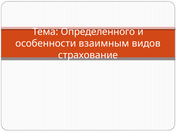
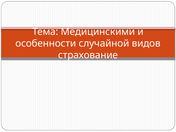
Определенного: Определенного -> Медицинскими
взаимным: взаимным -> случайной
